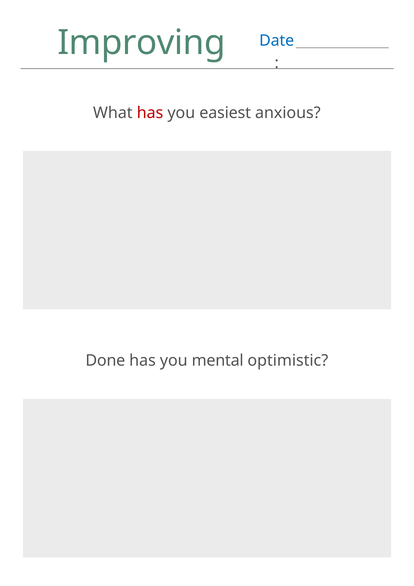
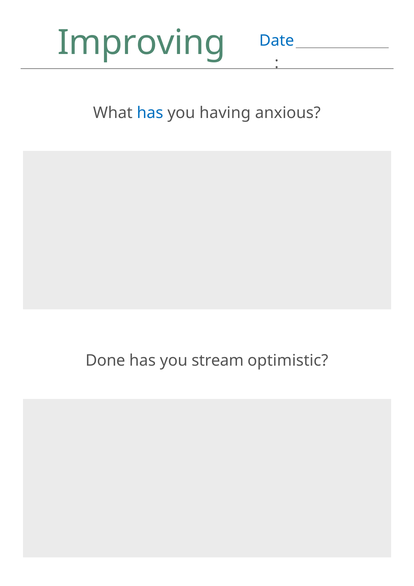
has at (150, 113) colour: red -> blue
easiest: easiest -> having
mental: mental -> stream
